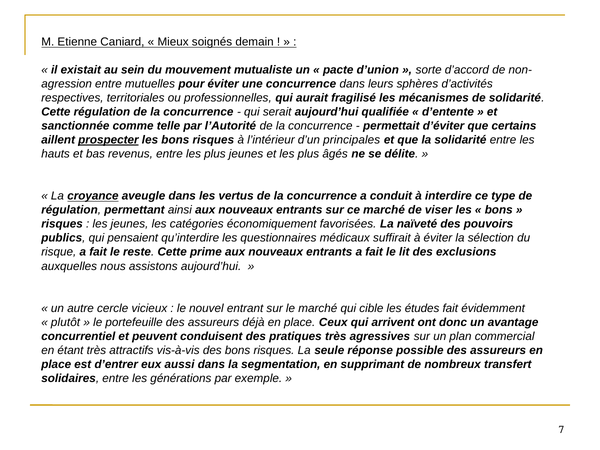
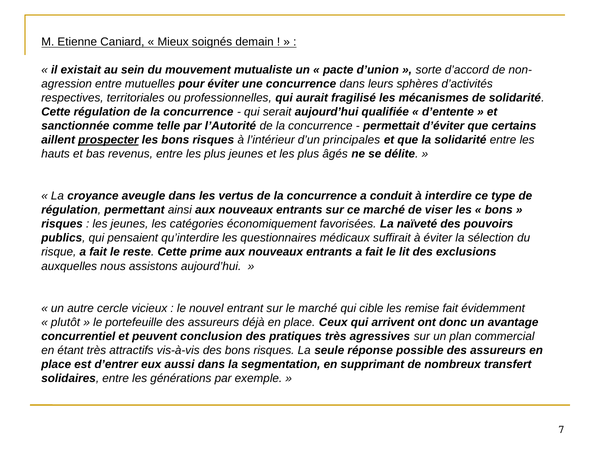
croyance underline: present -> none
études: études -> remise
conduisent: conduisent -> conclusion
